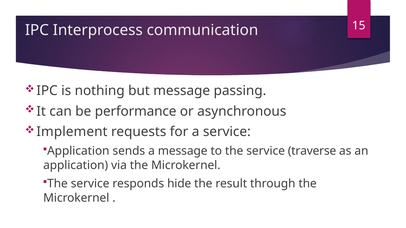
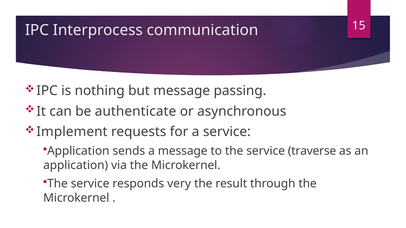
performance: performance -> authenticate
hide: hide -> very
